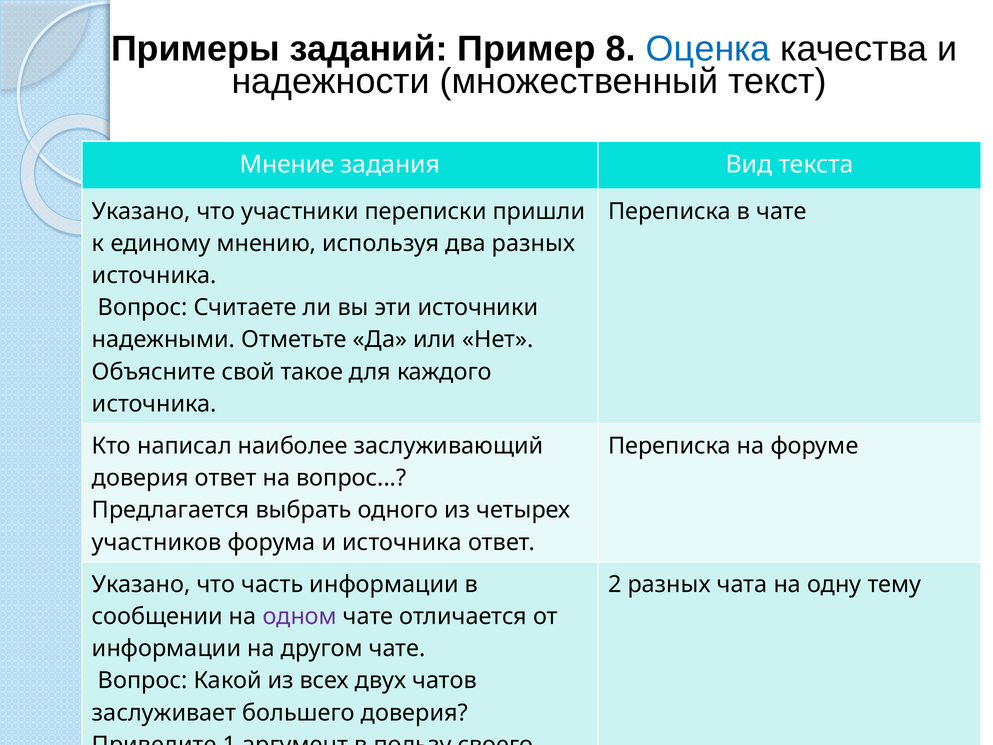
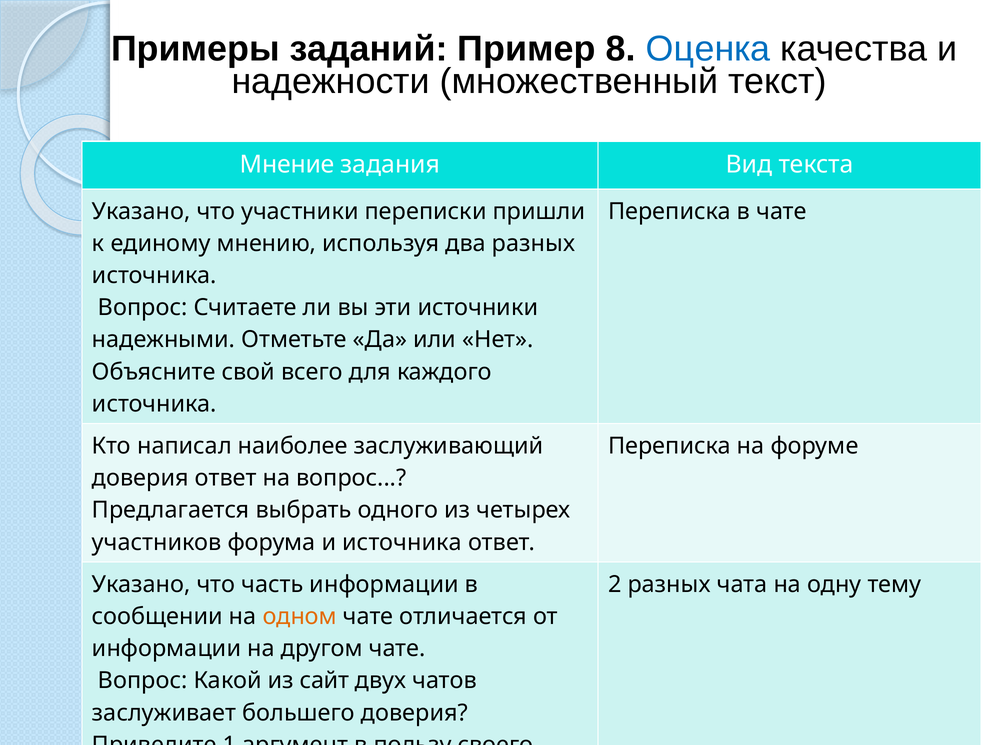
такое: такое -> всего
одном colour: purple -> orange
всех: всех -> сайт
